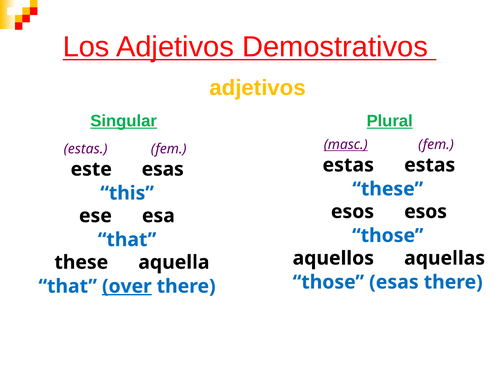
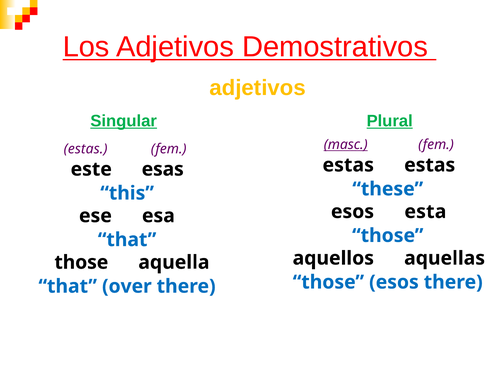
esos esos: esos -> esta
these at (81, 263): these -> those
those esas: esas -> esos
over underline: present -> none
